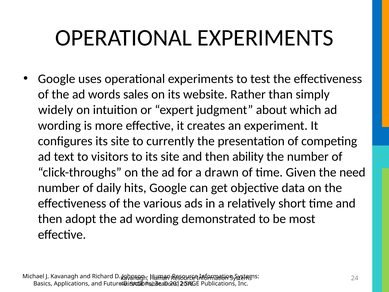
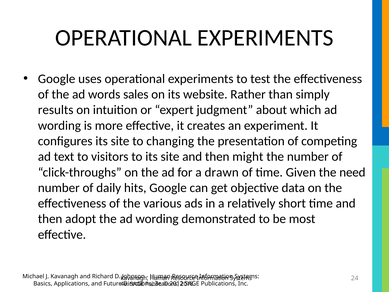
widely: widely -> results
currently: currently -> changing
ability: ability -> might
